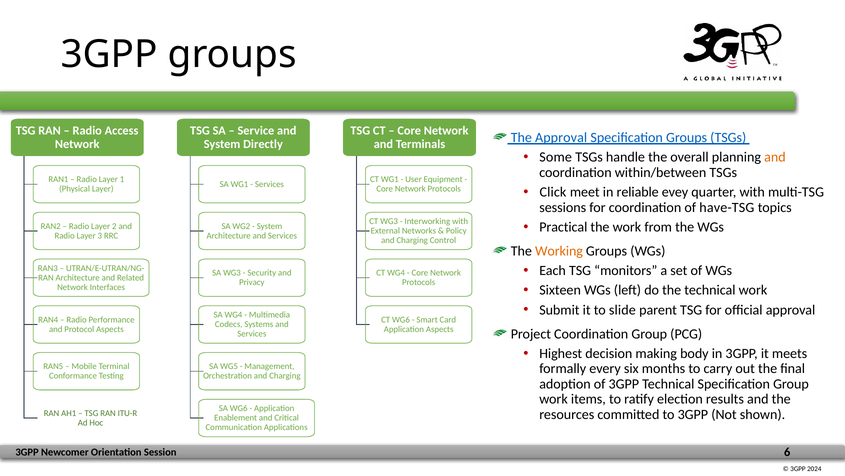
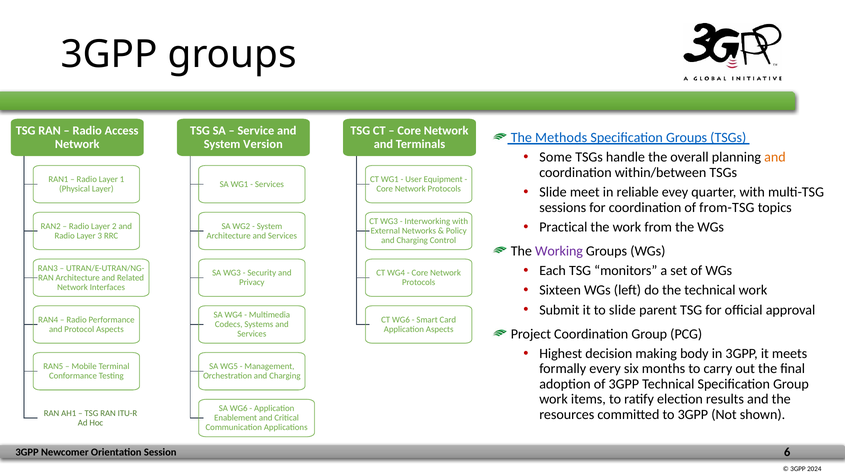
The Approval: Approval -> Methods
Directly: Directly -> Version
Click at (553, 192): Click -> Slide
have-TSG: have-TSG -> from-TSG
Working colour: orange -> purple
